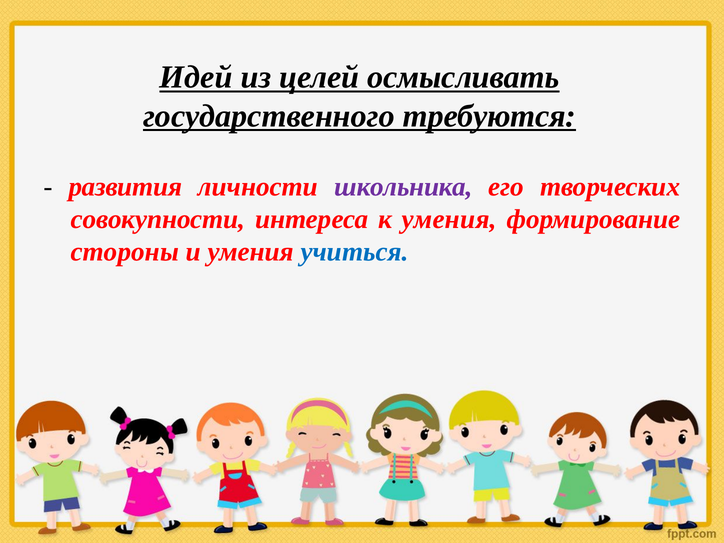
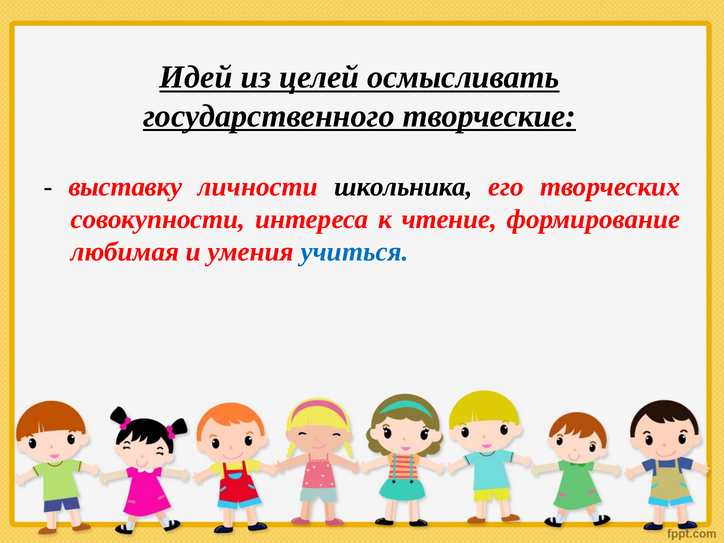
требуются: требуются -> творческие
развития: развития -> выставку
школьника colour: purple -> black
к умения: умения -> чтение
стороны: стороны -> любимая
